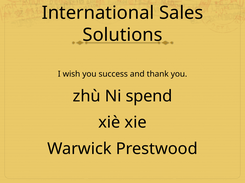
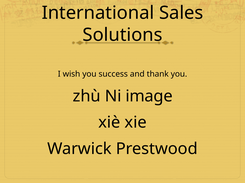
spend: spend -> image
